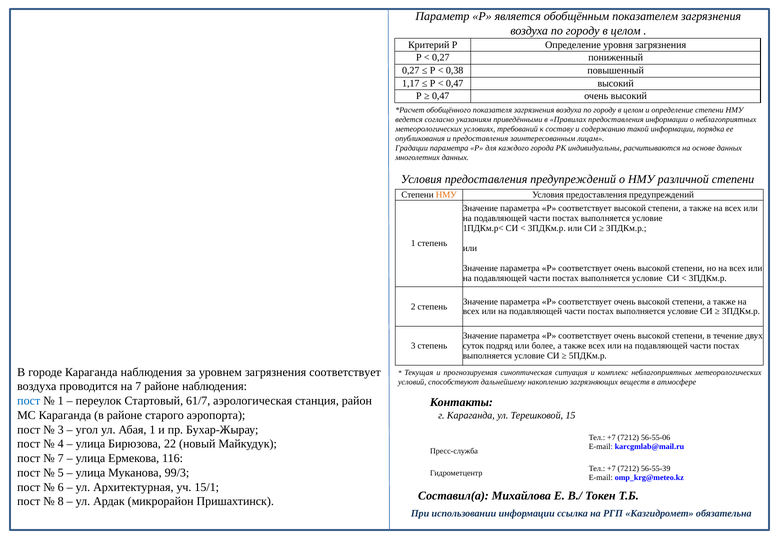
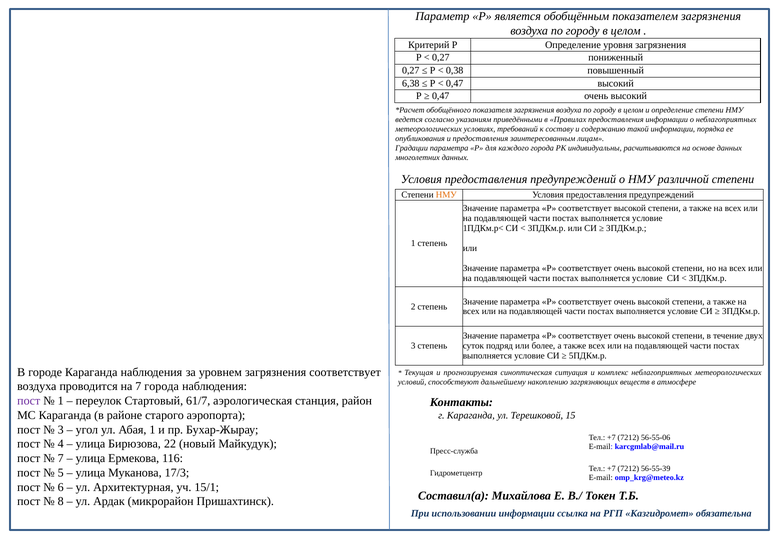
1,17: 1,17 -> 6,38
7 районе: районе -> города
пост at (29, 401) colour: blue -> purple
99/3: 99/3 -> 17/3
